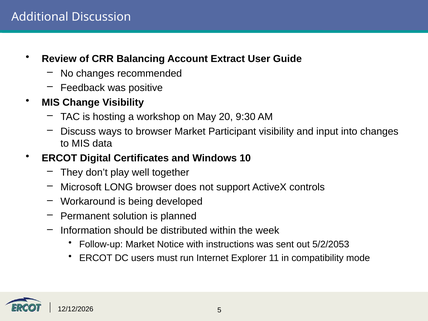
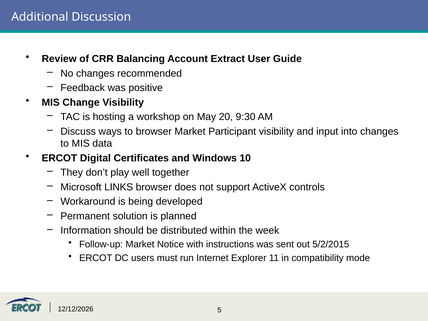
LONG: LONG -> LINKS
5/2/2053: 5/2/2053 -> 5/2/2015
